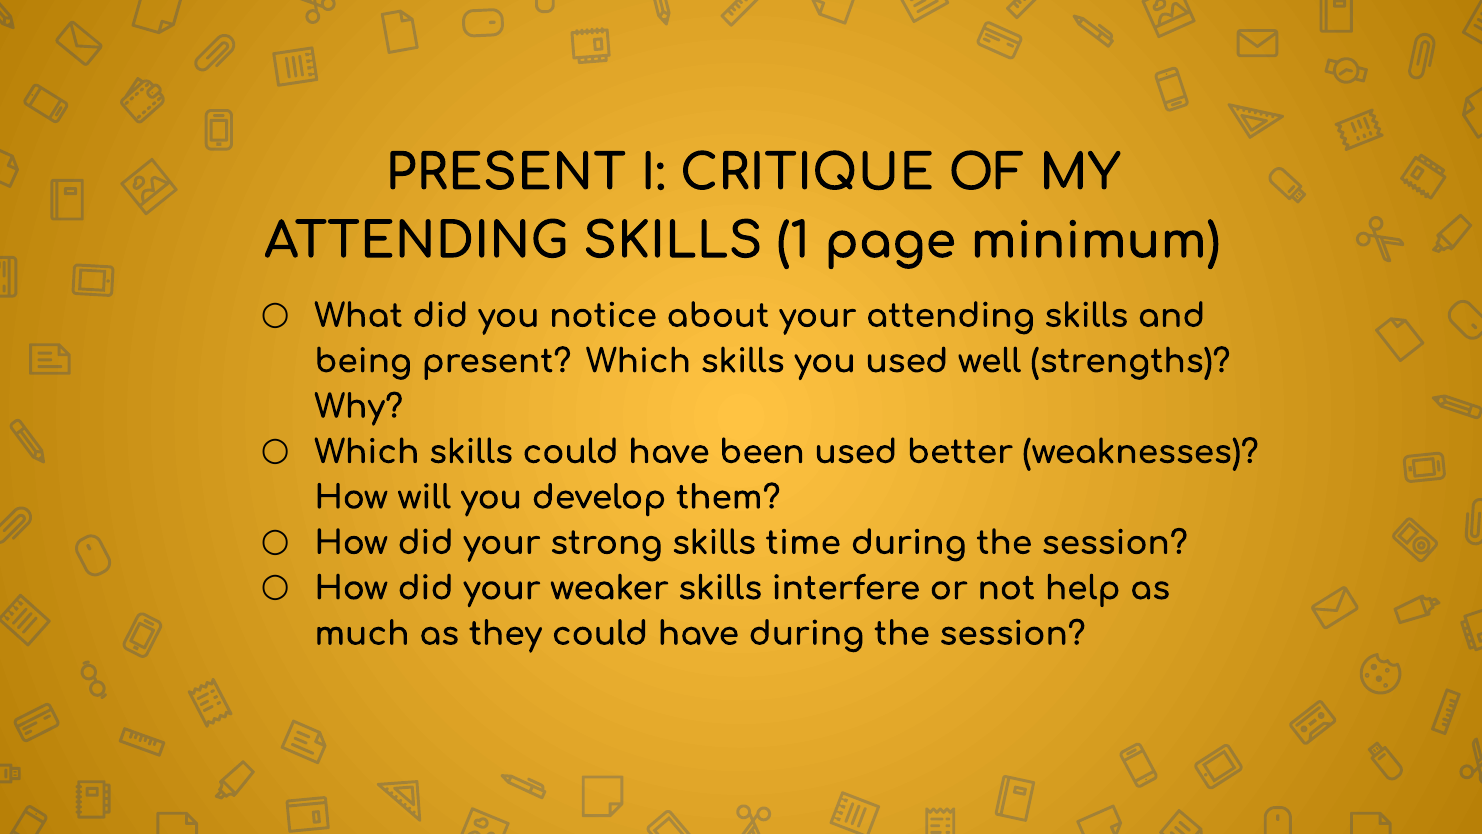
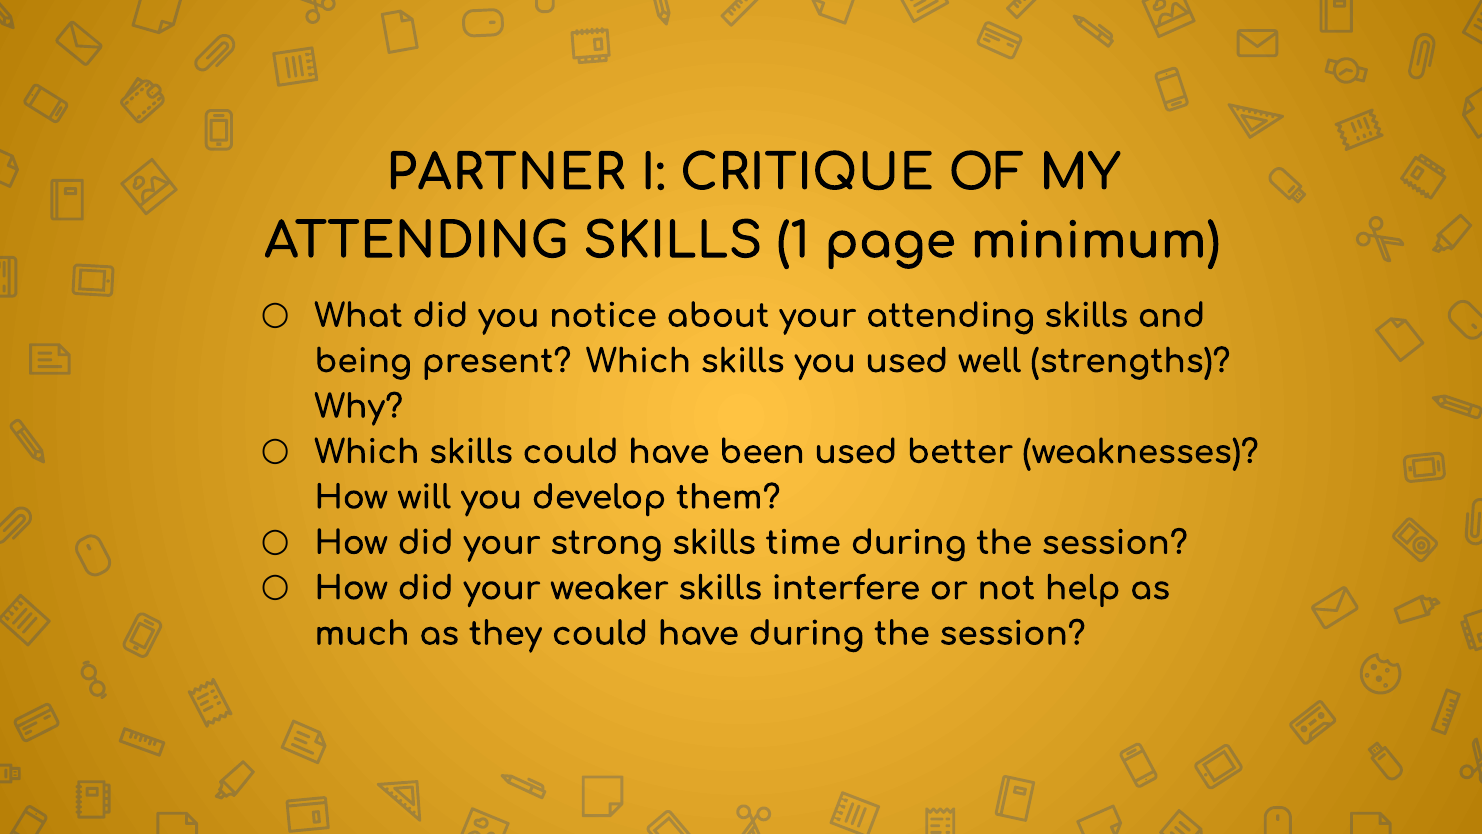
PRESENT at (506, 173): PRESENT -> PARTNER
